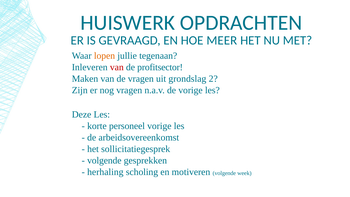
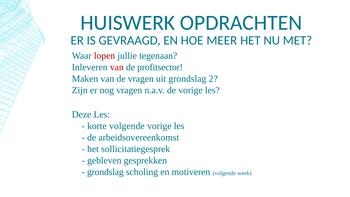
lopen colour: orange -> red
korte personeel: personeel -> volgende
volgende at (104, 160): volgende -> gebleven
herhaling at (105, 172): herhaling -> grondslag
